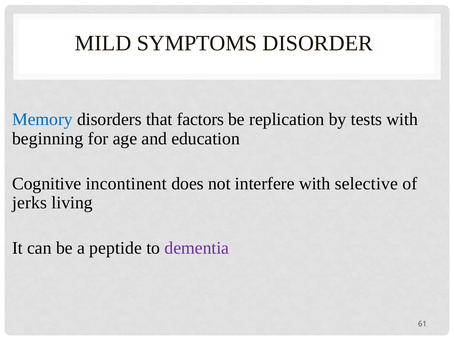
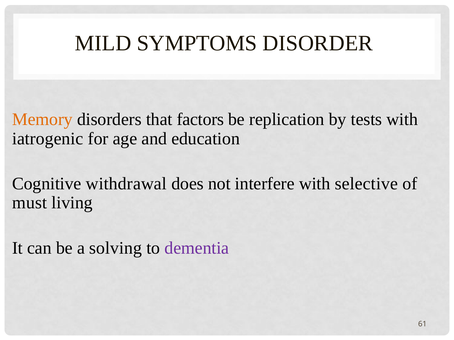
Memory colour: blue -> orange
beginning: beginning -> iatrogenic
incontinent: incontinent -> withdrawal
jerks: jerks -> must
peptide: peptide -> solving
